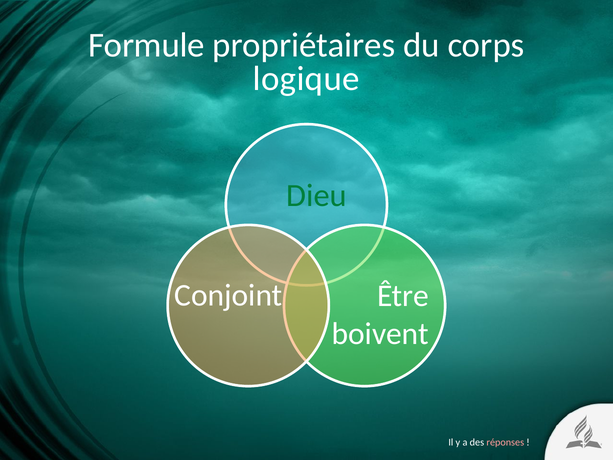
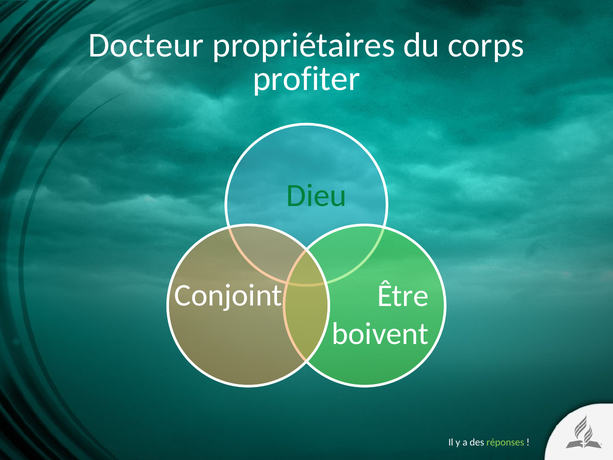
Formule: Formule -> Docteur
logique: logique -> profiter
réponses colour: pink -> light green
